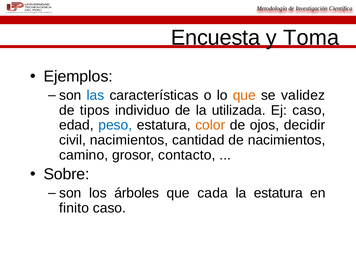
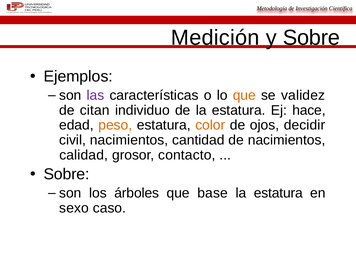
Encuesta: Encuesta -> Medición
y Toma: Toma -> Sobre
las colour: blue -> purple
tipos: tipos -> citan
de la utilizada: utilizada -> estatura
Ej caso: caso -> hace
peso colour: blue -> orange
camino: camino -> calidad
cada: cada -> base
finito: finito -> sexo
